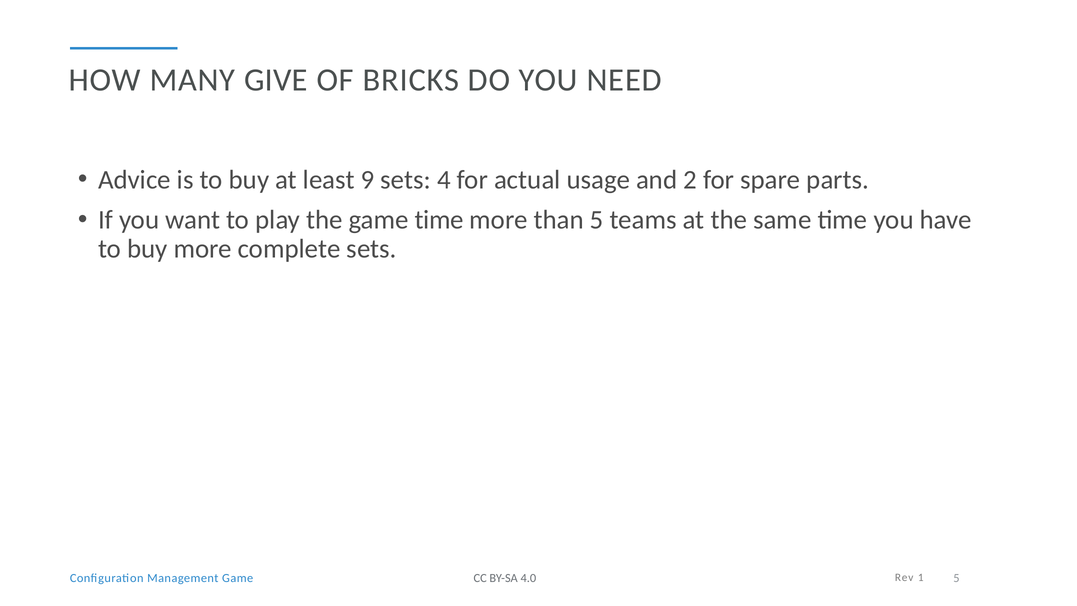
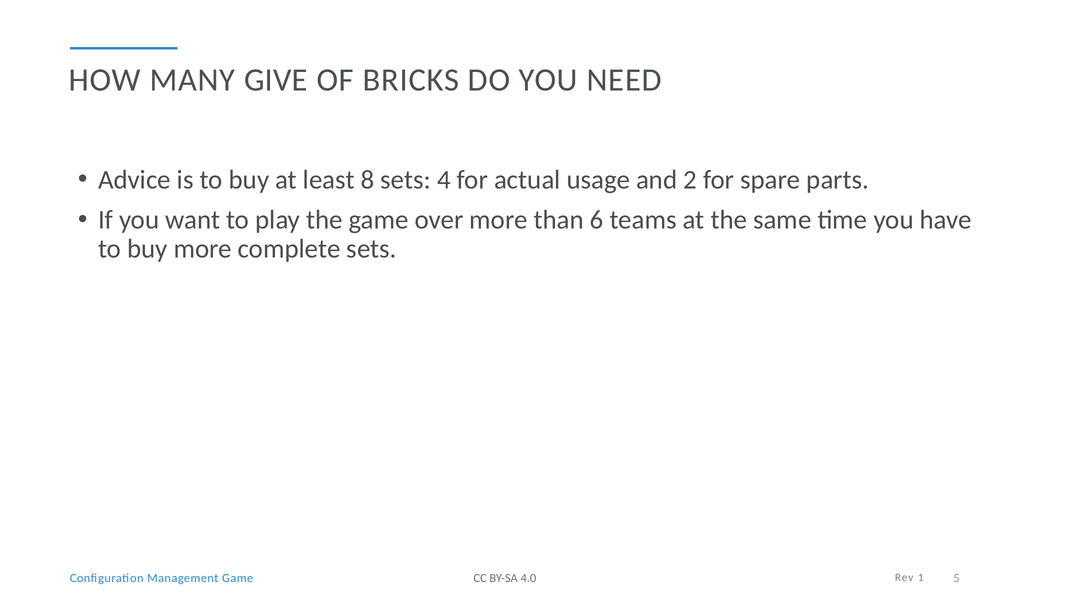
9: 9 -> 8
game time: time -> over
than 5: 5 -> 6
